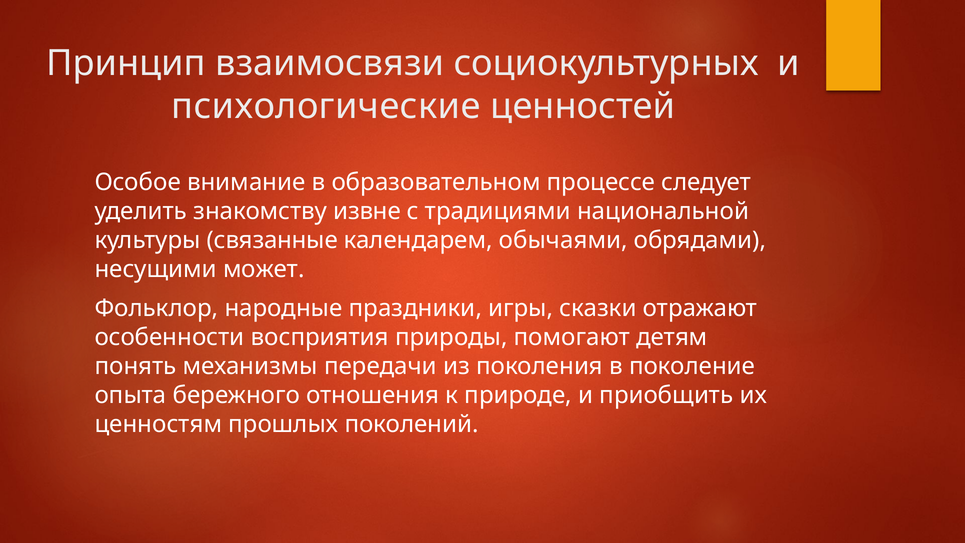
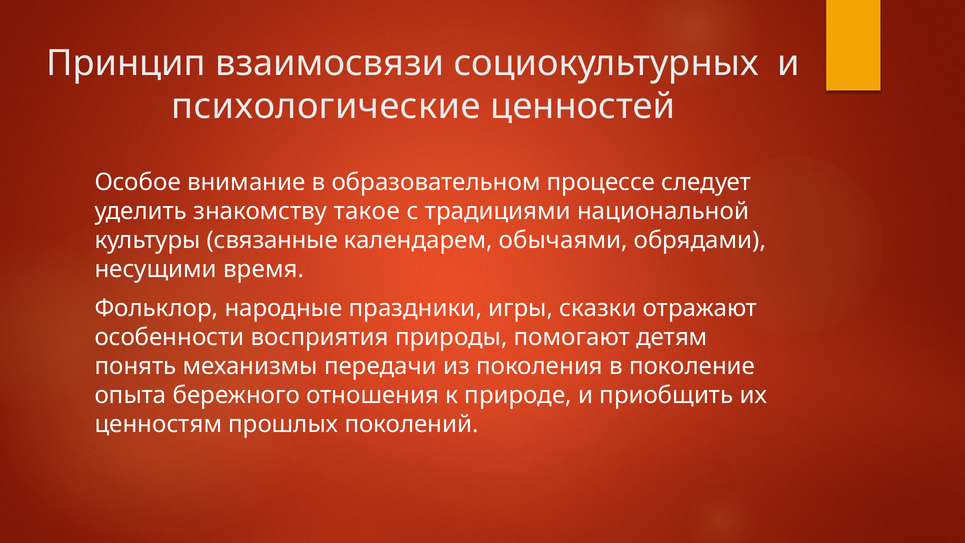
извне: извне -> такое
может: может -> время
